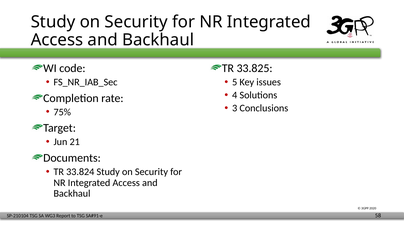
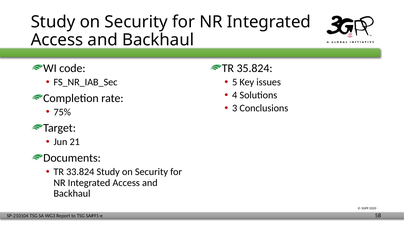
33.825: 33.825 -> 35.824
